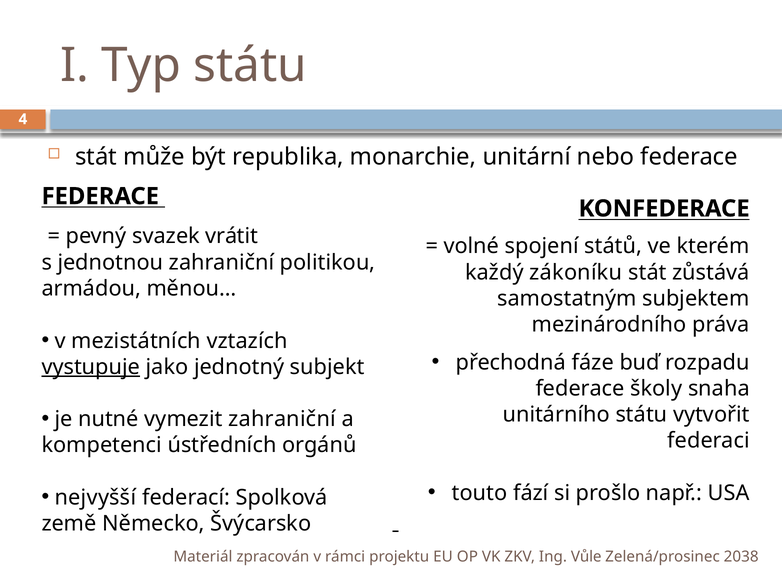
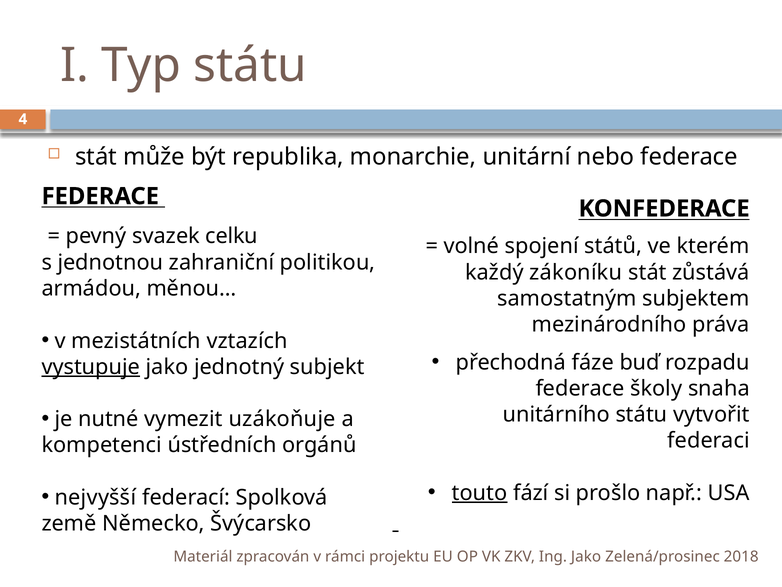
vrátit: vrátit -> celku
vymezit zahraniční: zahraniční -> uzákoňuje
touto underline: none -> present
Ing Vůle: Vůle -> Jako
2038: 2038 -> 2018
